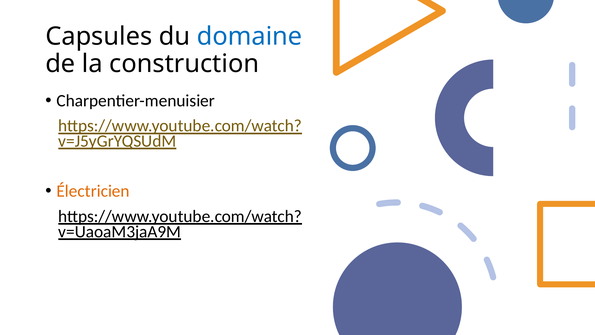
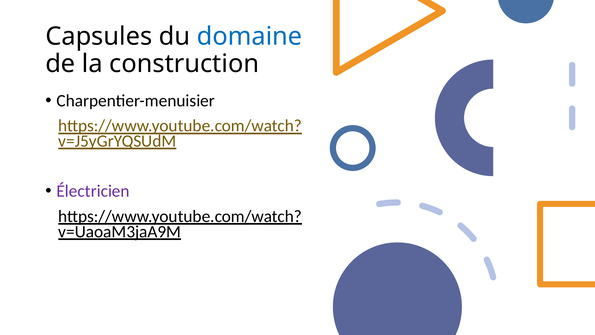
Électricien colour: orange -> purple
